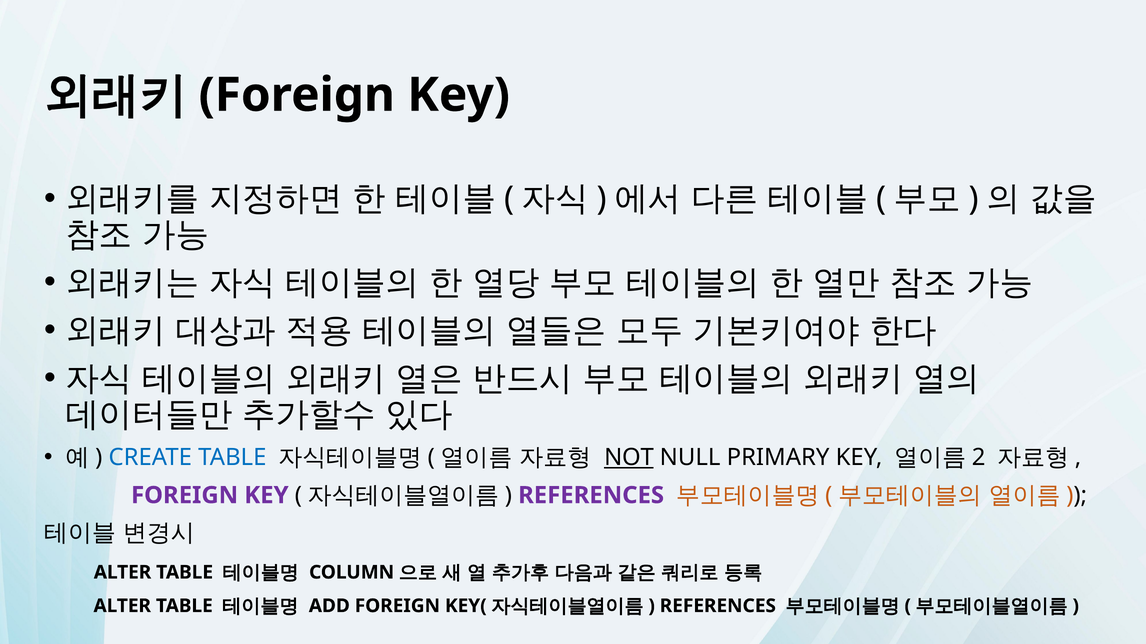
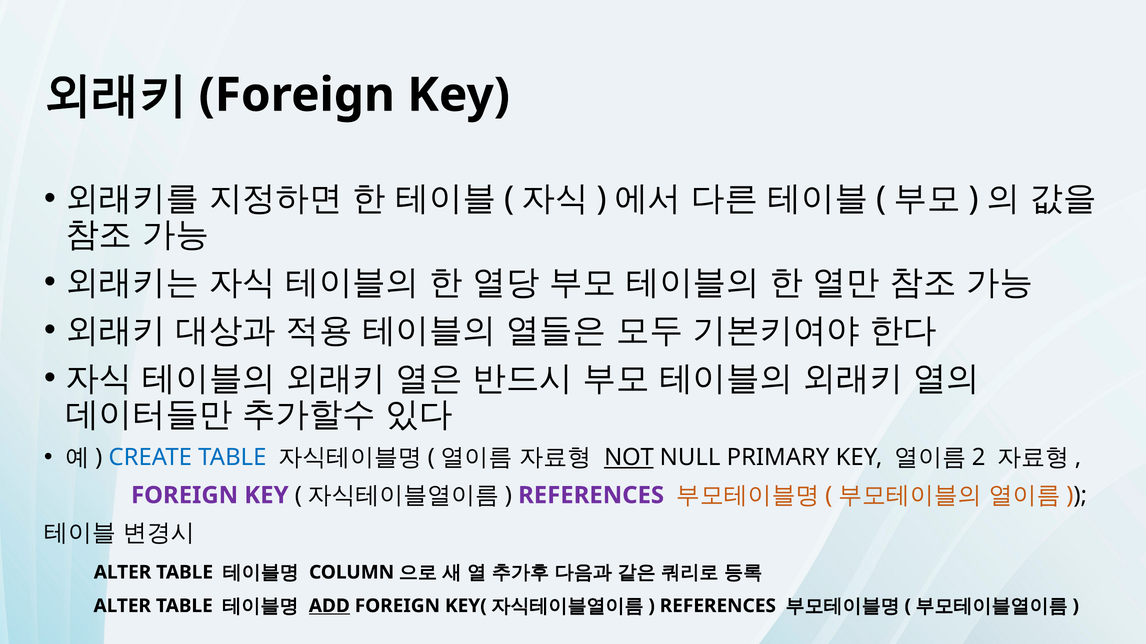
ADD underline: none -> present
